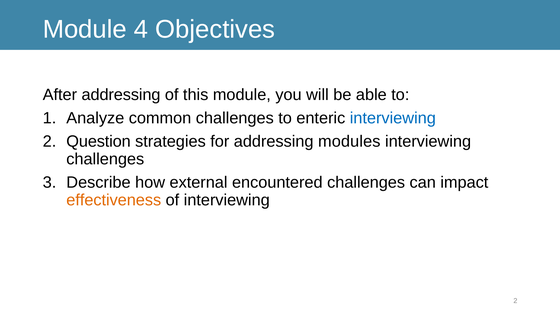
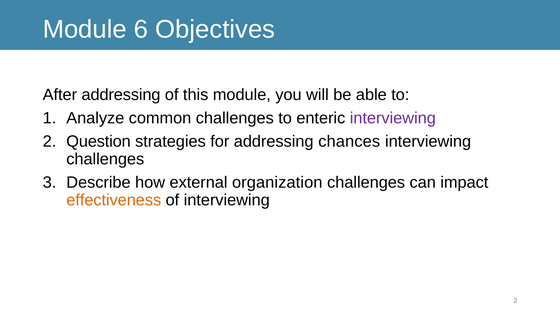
4: 4 -> 6
interviewing at (393, 118) colour: blue -> purple
modules: modules -> chances
encountered: encountered -> organization
